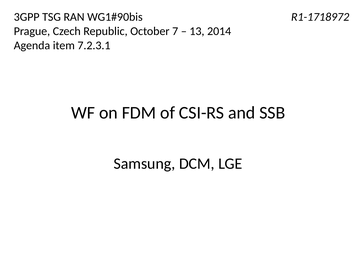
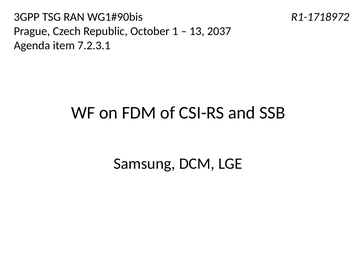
7: 7 -> 1
2014: 2014 -> 2037
